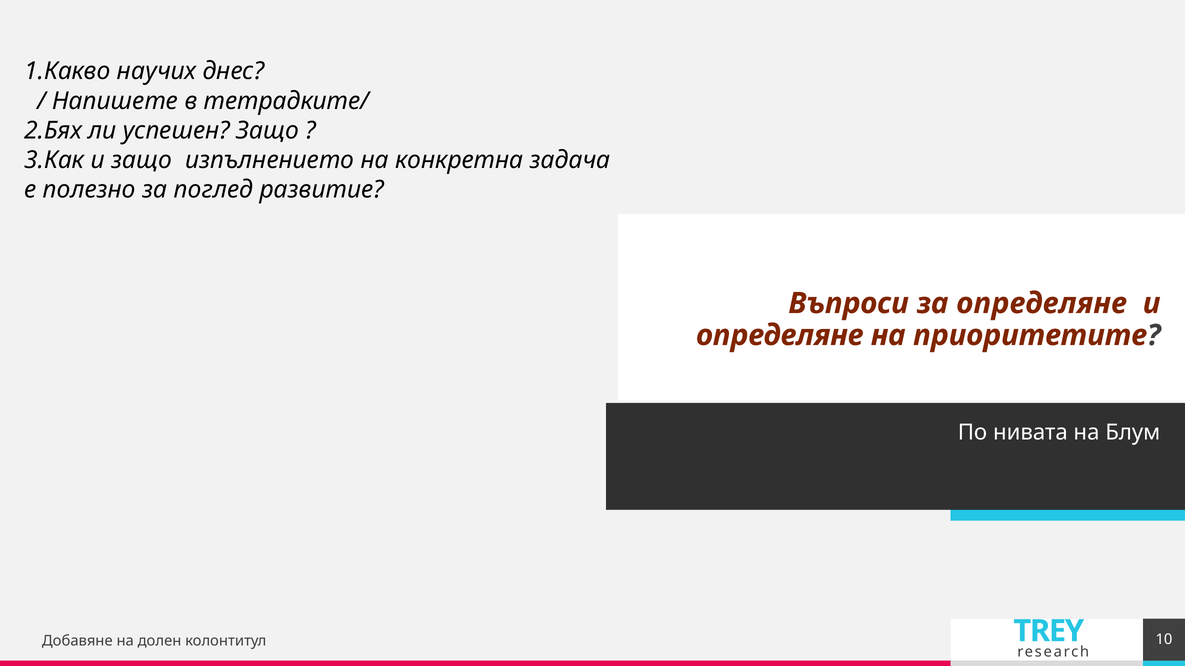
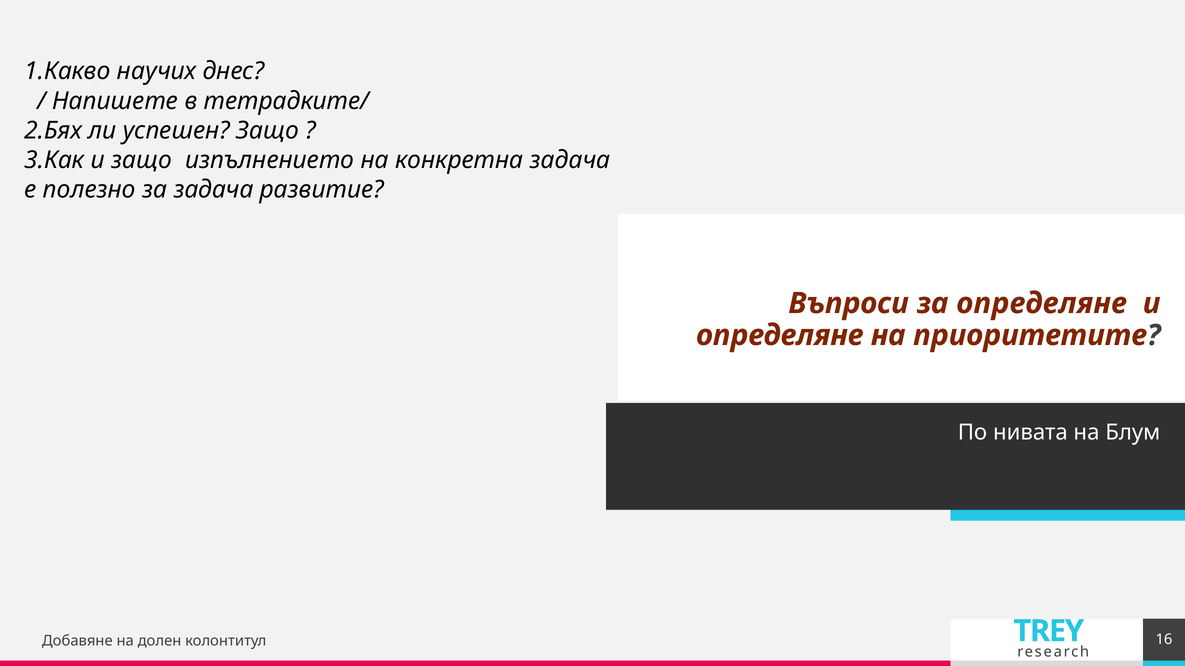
за поглед: поглед -> задача
10: 10 -> 16
